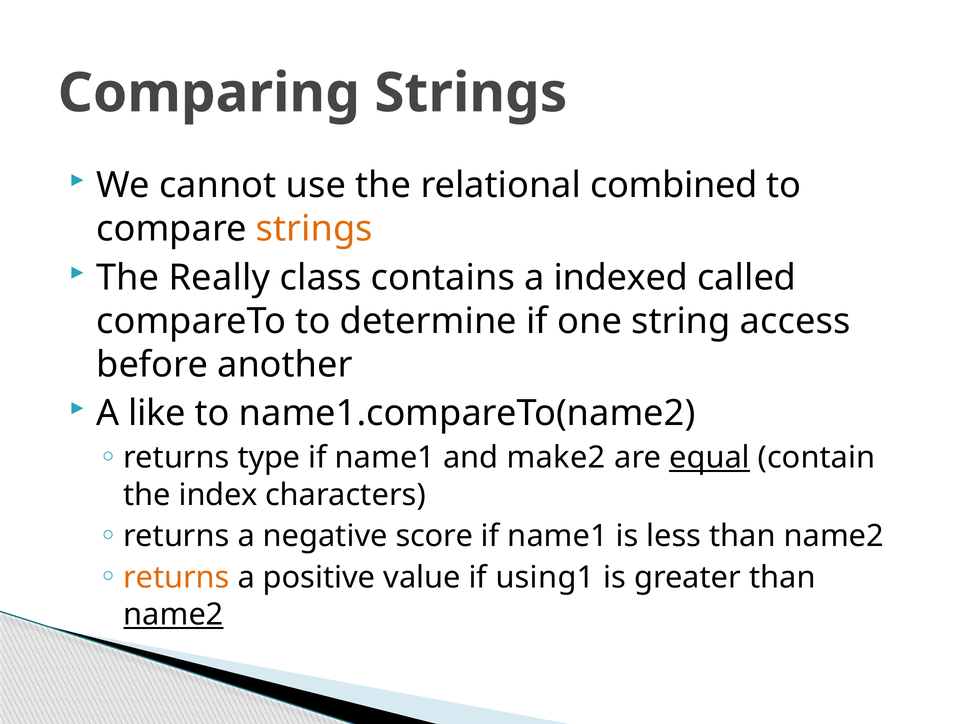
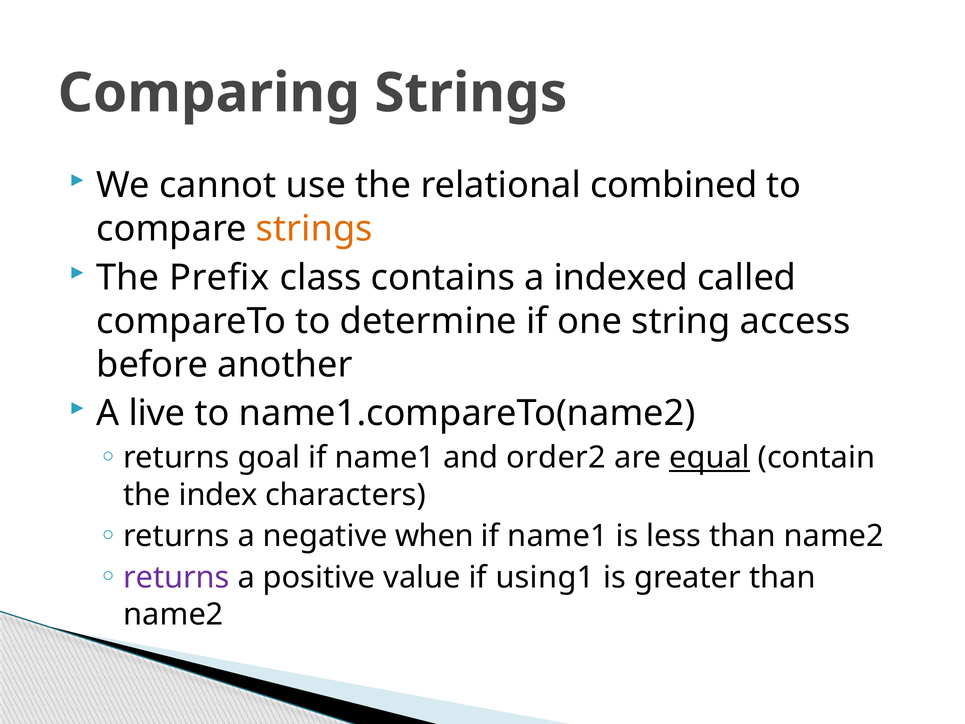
Really: Really -> Prefix
like: like -> live
type: type -> goal
make2: make2 -> order2
score: score -> when
returns at (176, 578) colour: orange -> purple
name2 at (173, 615) underline: present -> none
